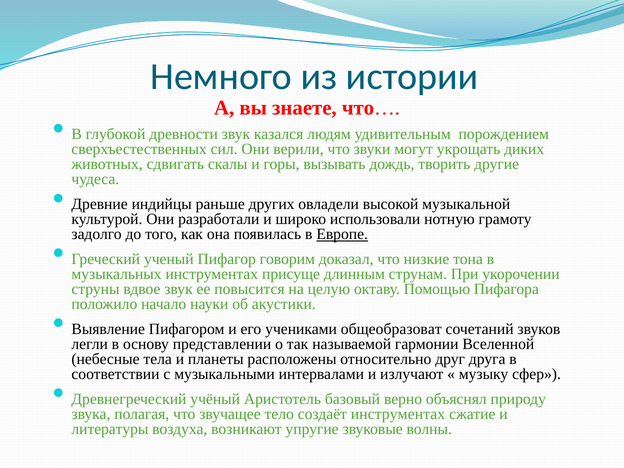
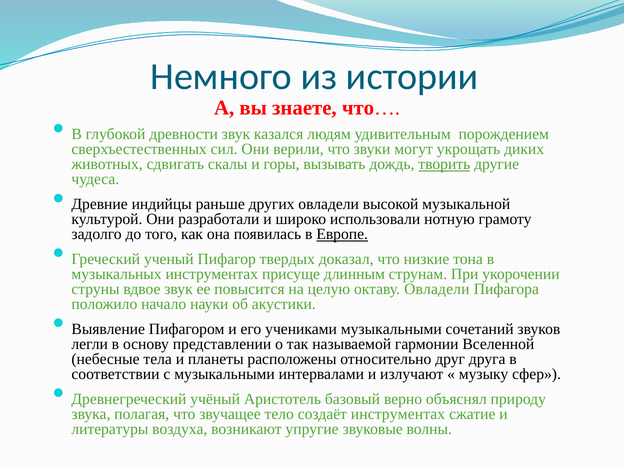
творить underline: none -> present
говорим: говорим -> твердых
октаву Помощью: Помощью -> Овладели
учениками общеобразоват: общеобразоват -> музыкальными
